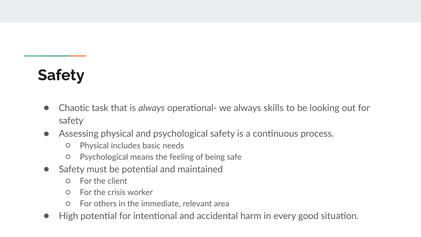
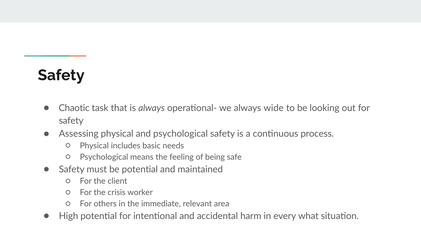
skills: skills -> wide
good: good -> what
